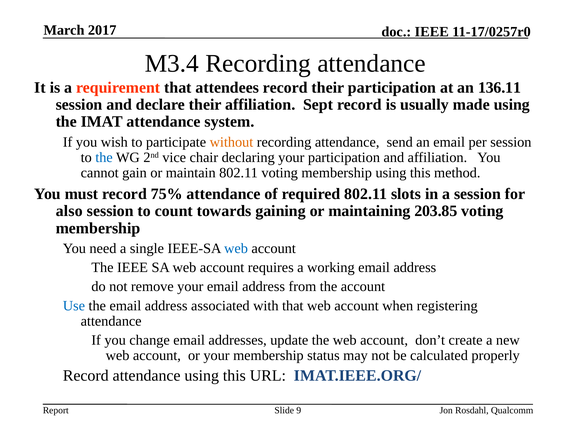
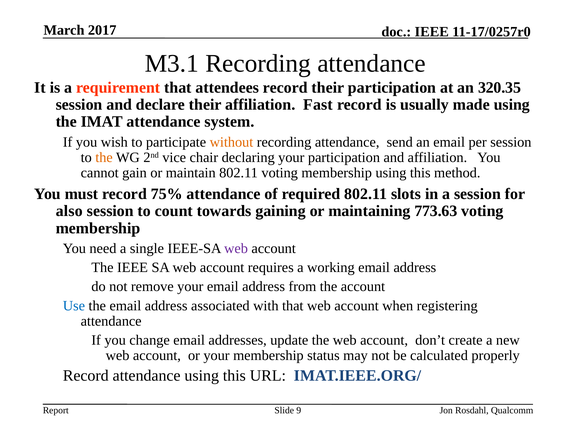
M3.4: M3.4 -> M3.1
136.11: 136.11 -> 320.35
Sept: Sept -> Fast
the at (104, 157) colour: blue -> orange
203.85: 203.85 -> 773.63
web at (236, 249) colour: blue -> purple
